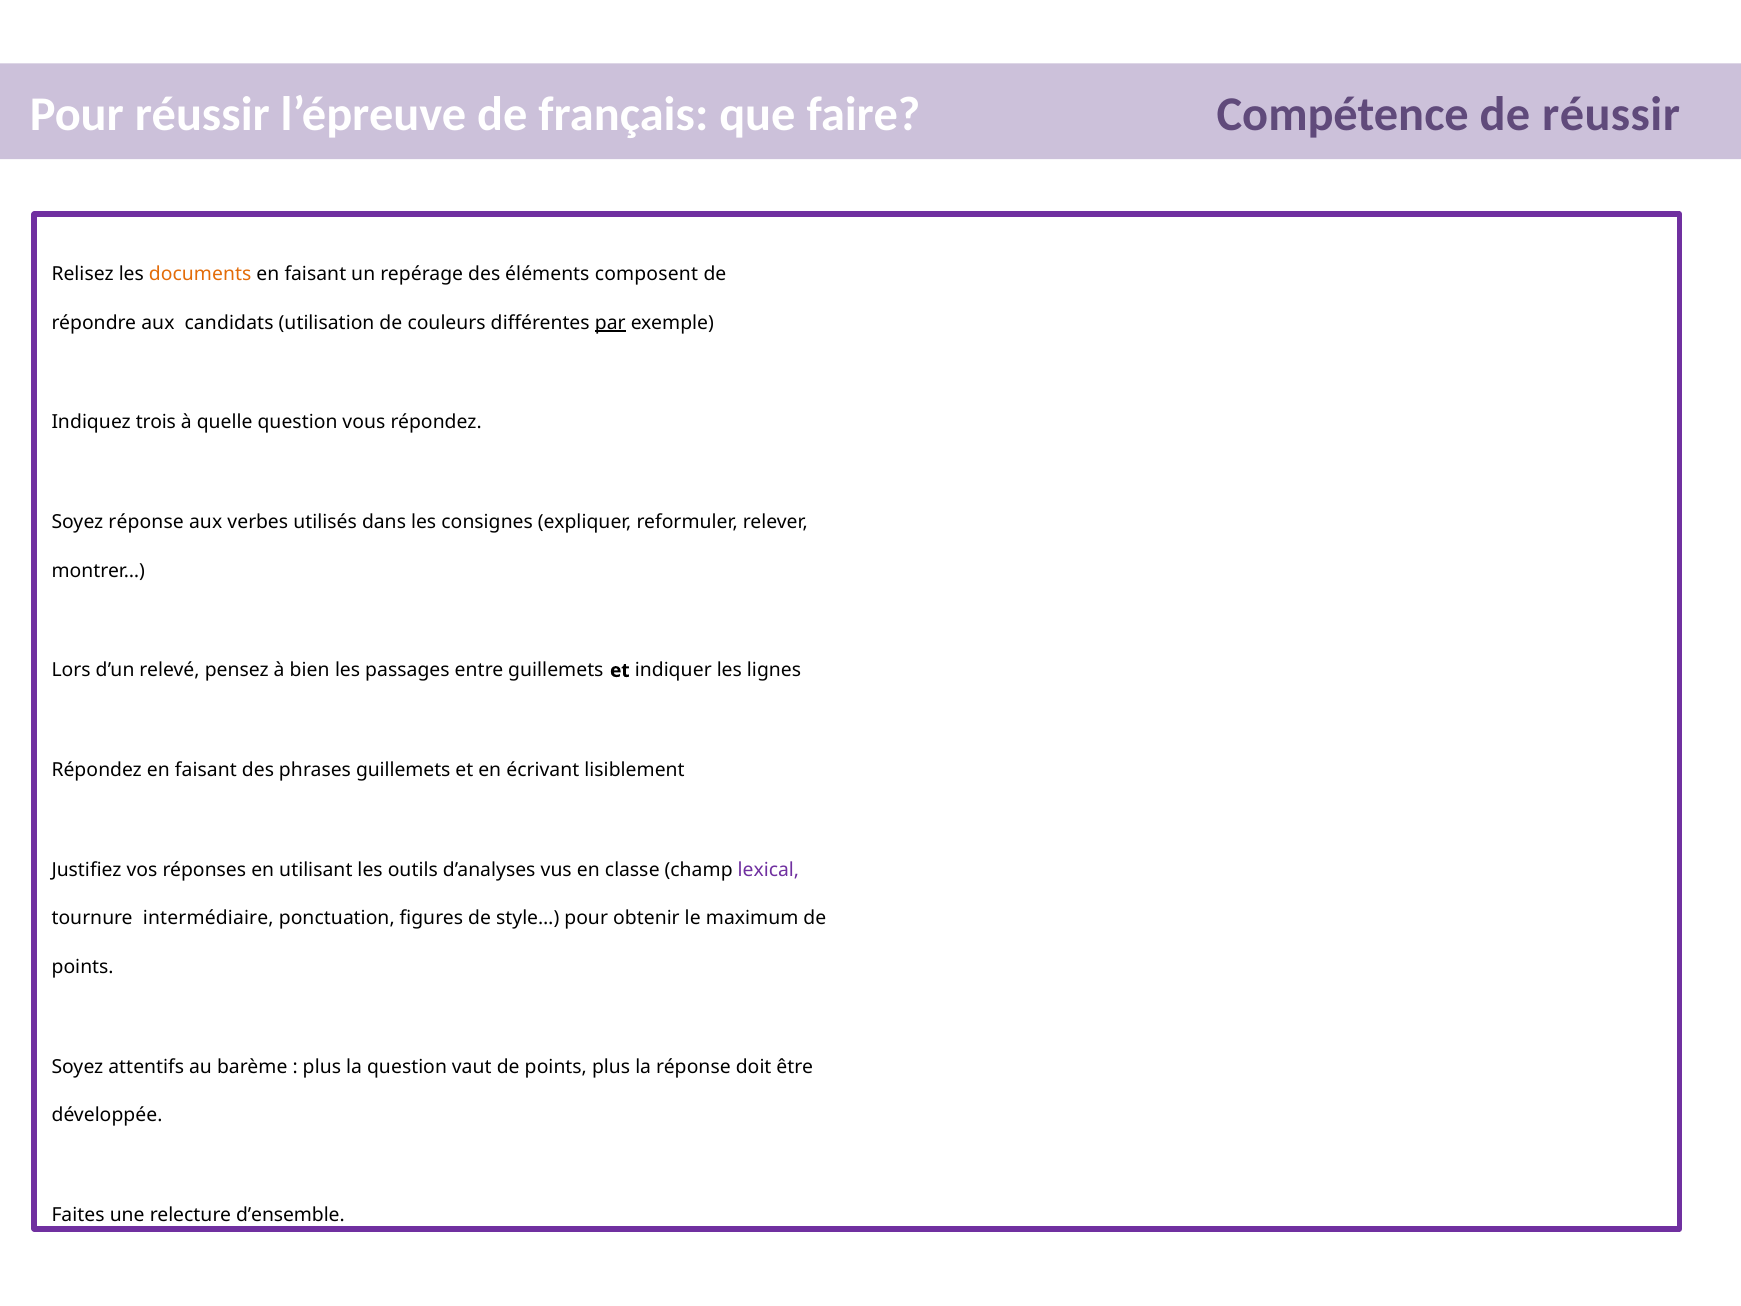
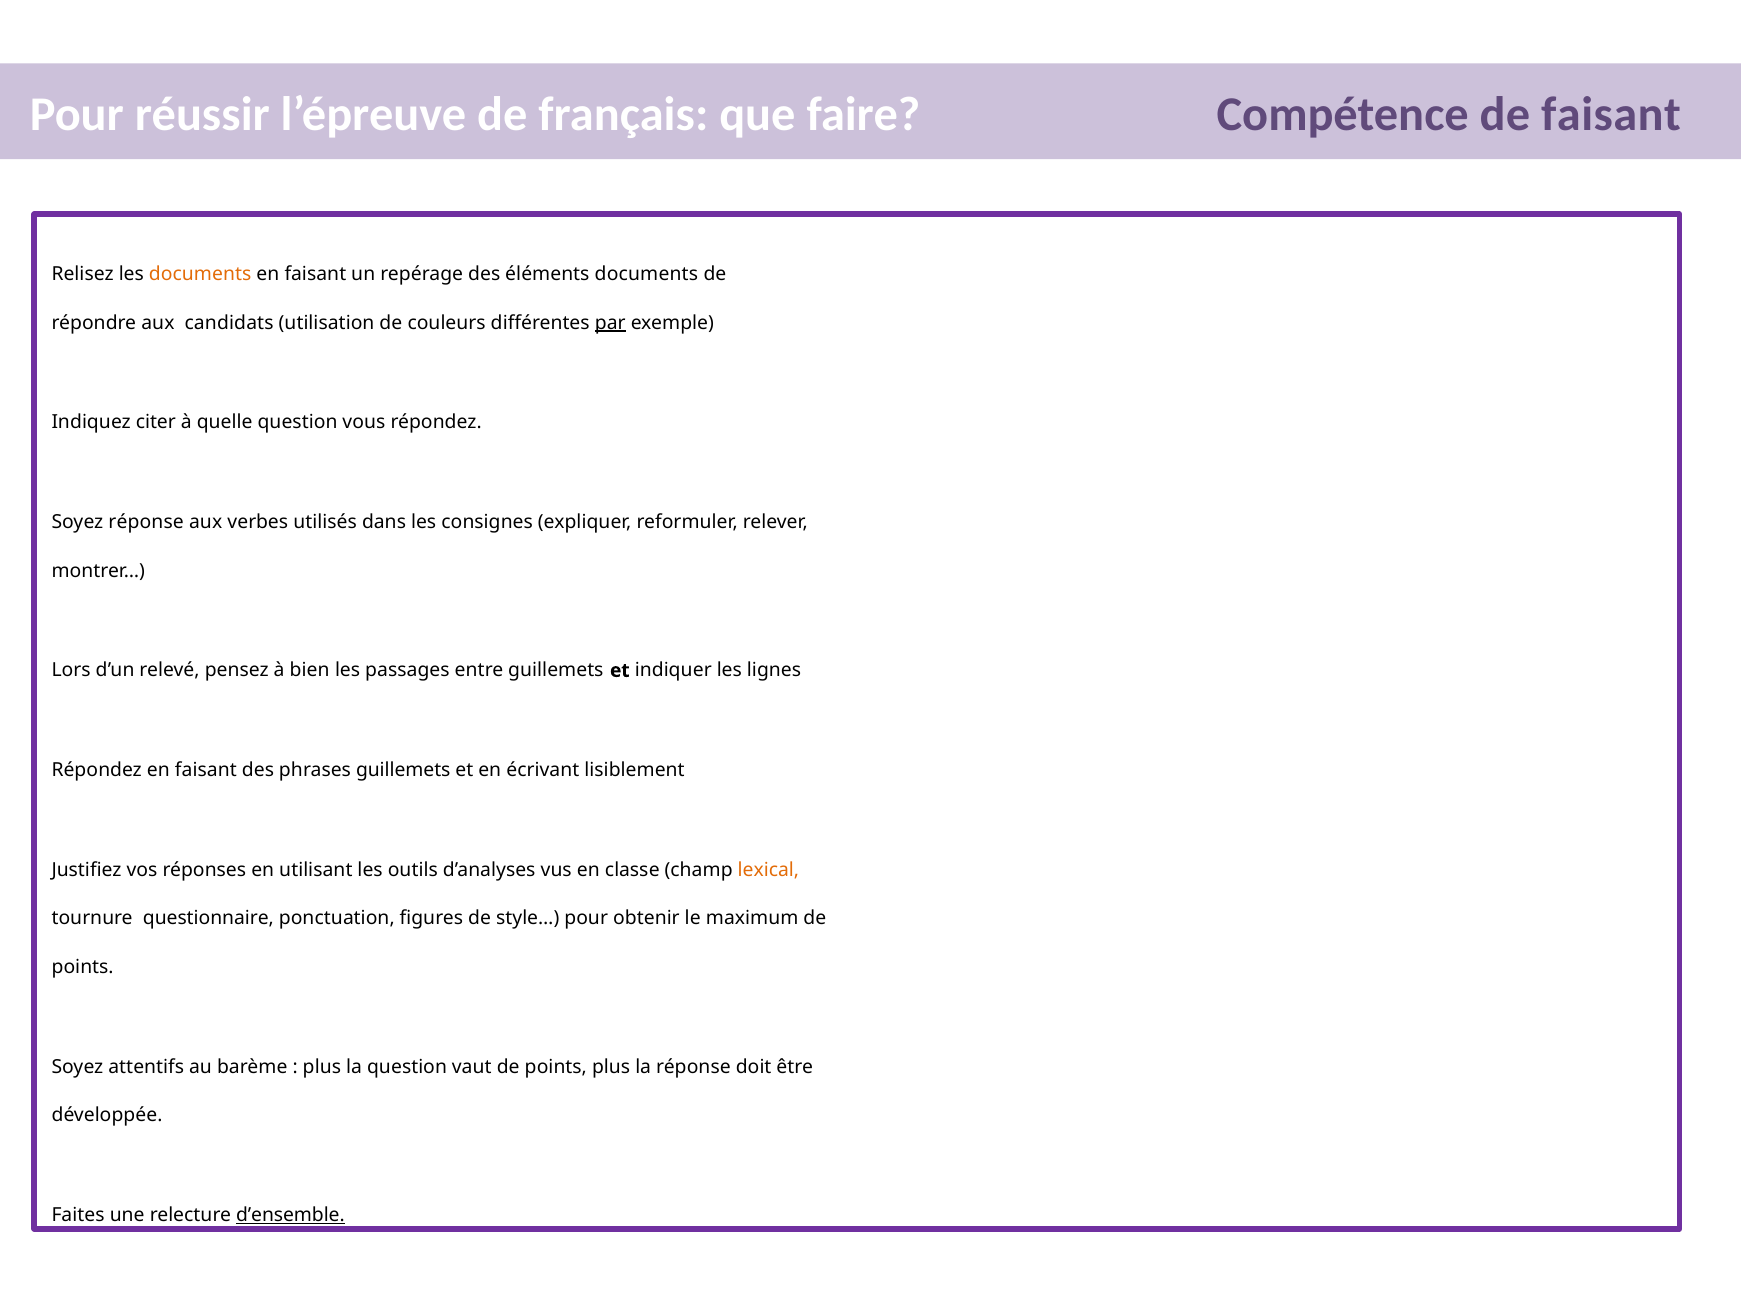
de réussir: réussir -> faisant
éléments composent: composent -> documents
trois: trois -> citer
lexical colour: purple -> orange
intermédiaire: intermédiaire -> questionnaire
d’ensemble underline: none -> present
